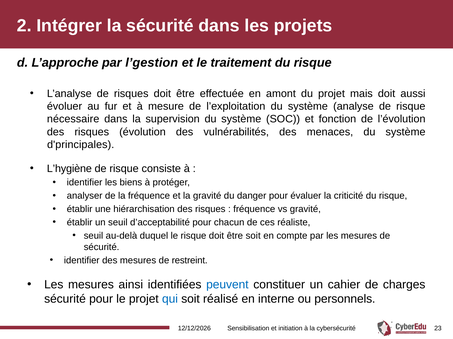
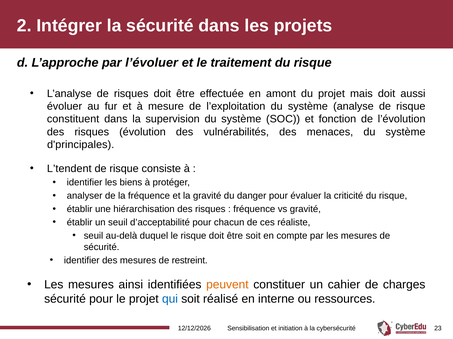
l’gestion: l’gestion -> l’évoluer
nécessaire: nécessaire -> constituent
L’hygiène: L’hygiène -> L’tendent
peuvent colour: blue -> orange
personnels: personnels -> ressources
